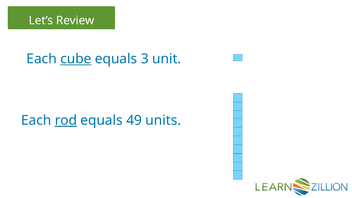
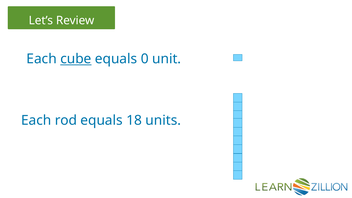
3: 3 -> 0
rod underline: present -> none
49: 49 -> 18
